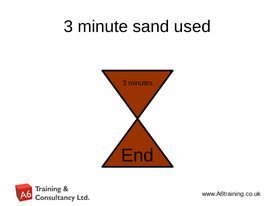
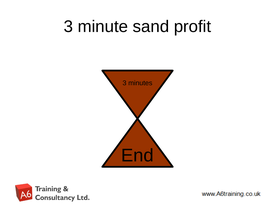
used: used -> profit
